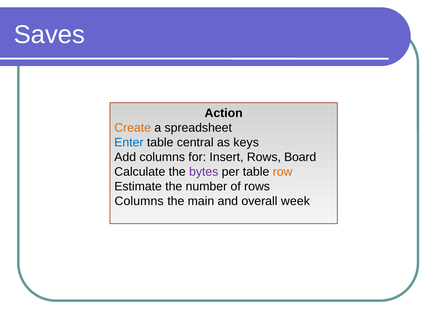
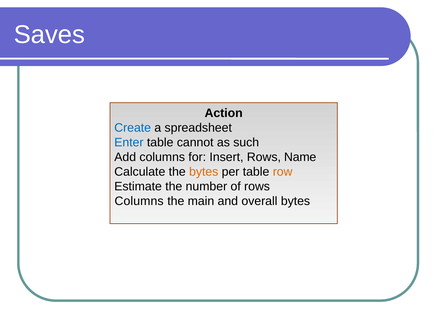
Create colour: orange -> blue
central: central -> cannot
keys: keys -> such
Board: Board -> Name
bytes at (204, 172) colour: purple -> orange
overall week: week -> bytes
